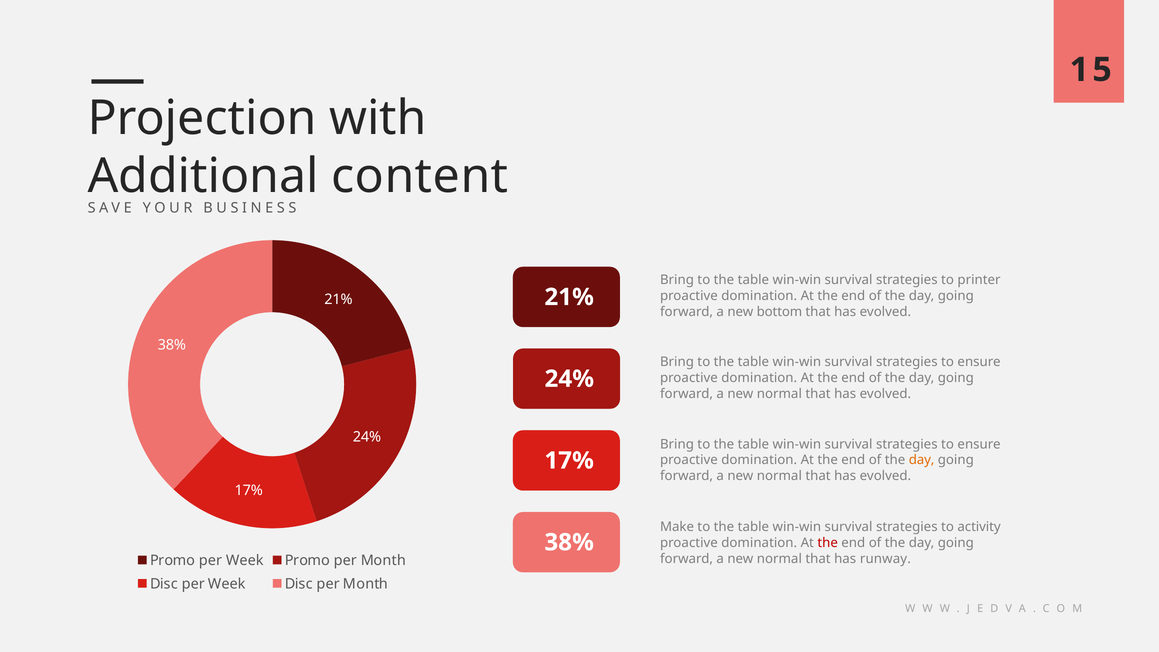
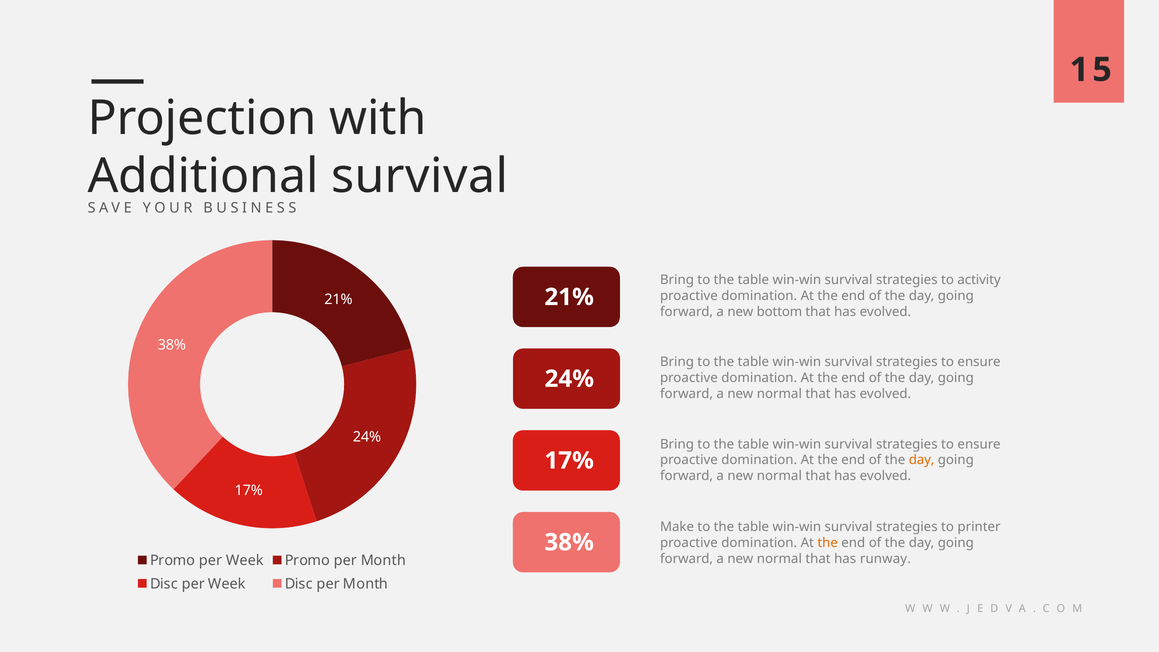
content at (420, 176): content -> survival
printer: printer -> activity
activity: activity -> printer
the at (828, 543) colour: red -> orange
